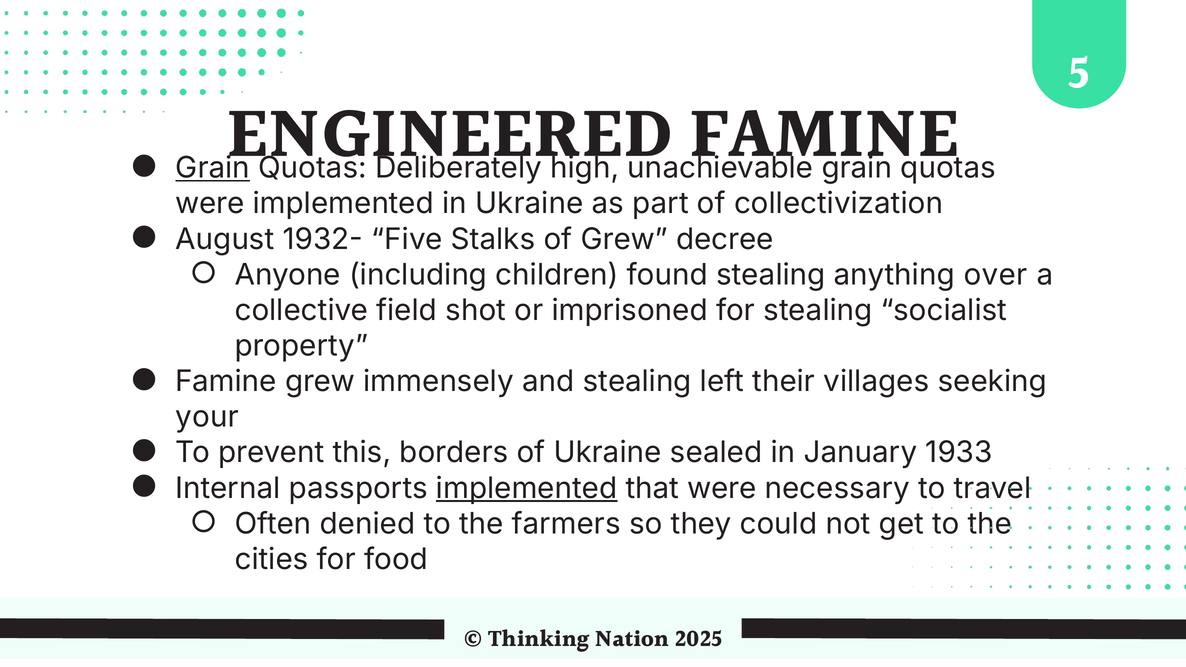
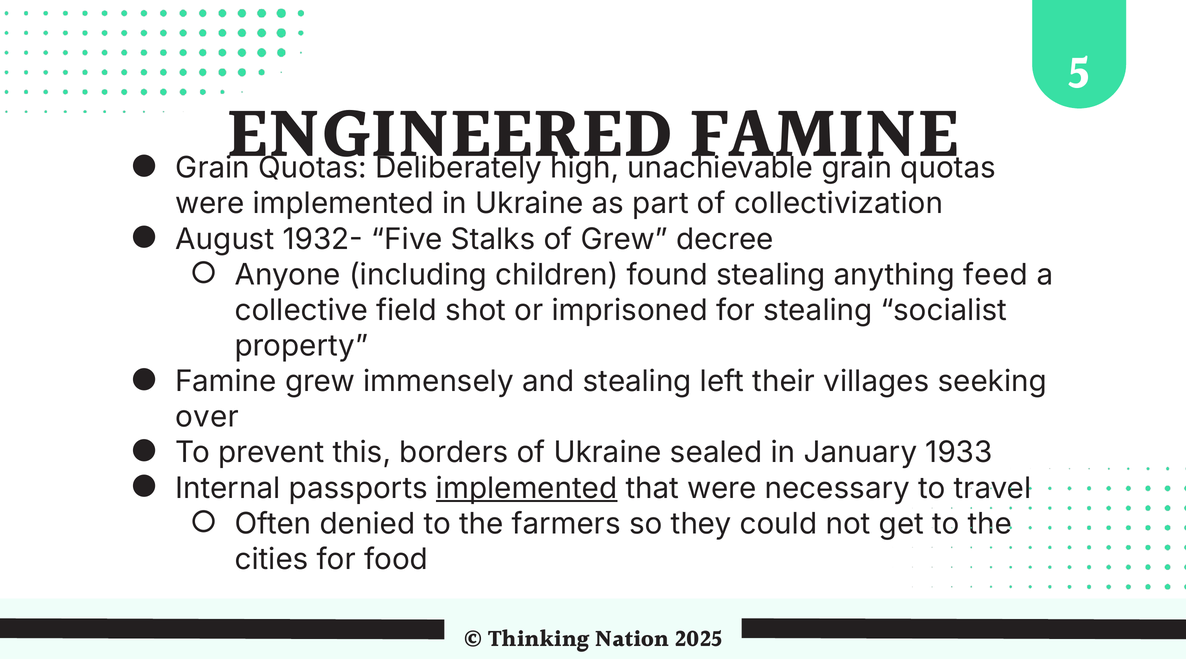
Grain at (213, 168) underline: present -> none
over: over -> feed
your: your -> over
